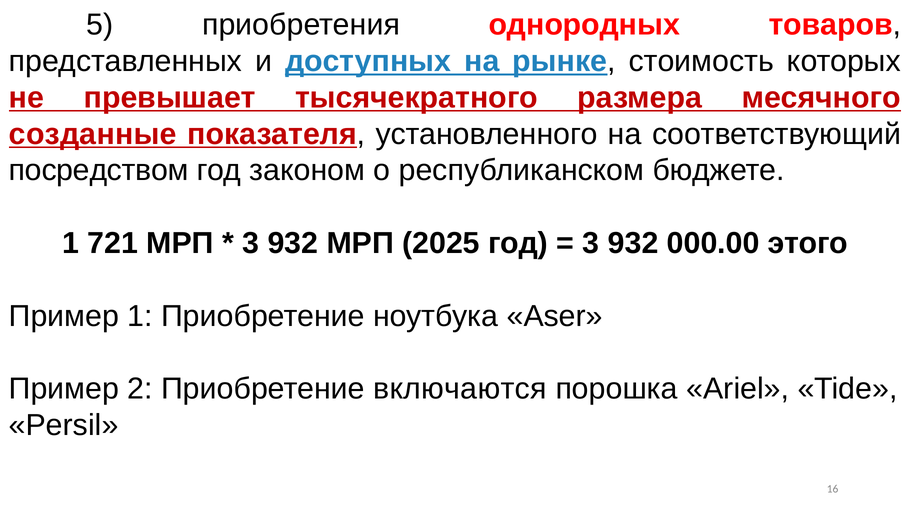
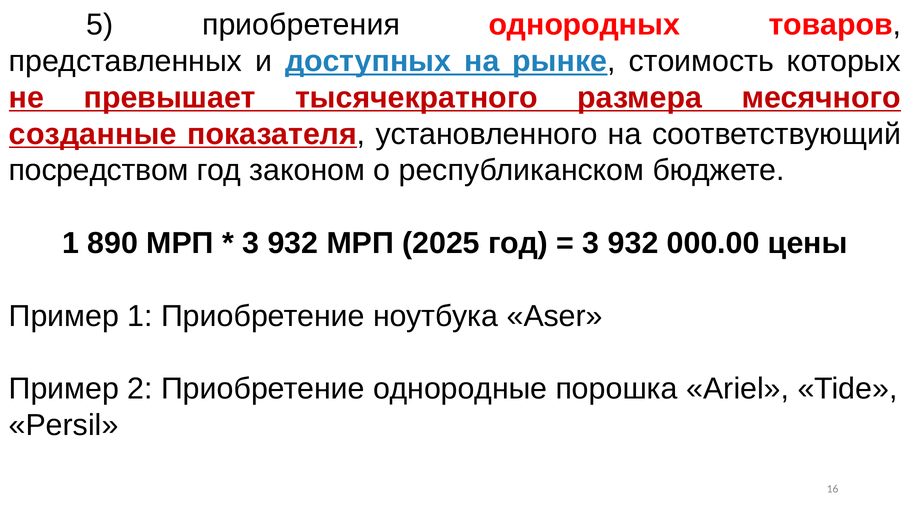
721: 721 -> 890
этого: этого -> цены
включаются: включаются -> однородные
